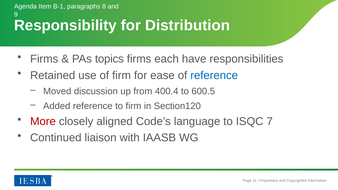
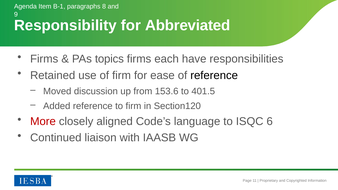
Distribution: Distribution -> Abbreviated
reference at (214, 75) colour: blue -> black
400.4: 400.4 -> 153.6
600.5: 600.5 -> 401.5
7: 7 -> 6
